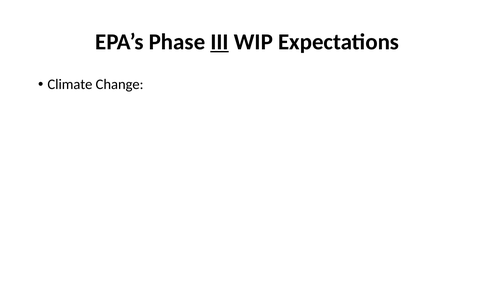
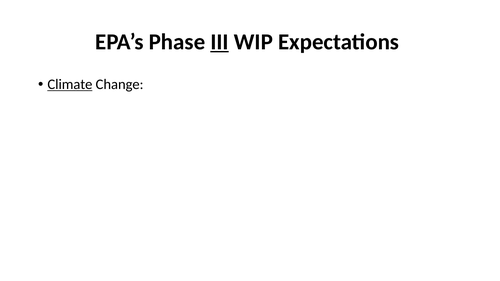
Climate underline: none -> present
